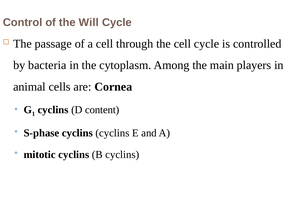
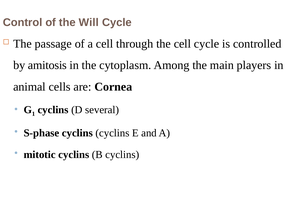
bacteria: bacteria -> amitosis
content: content -> several
